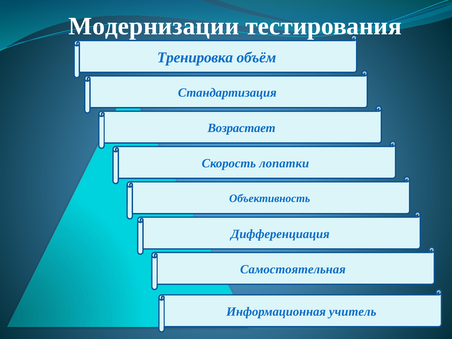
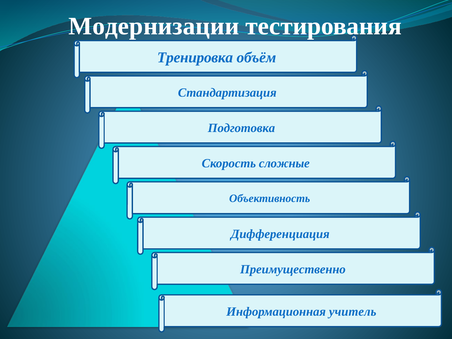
Возрастает: Возрастает -> Подготовка
лопатки: лопатки -> сложные
Самостоятельная: Самостоятельная -> Преимущественно
